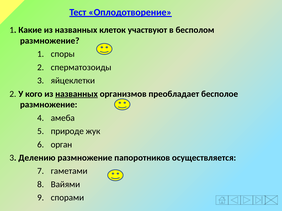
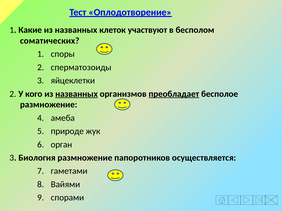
размножение at (50, 41): размножение -> соматических
преобладает underline: none -> present
Делению: Делению -> Биология
